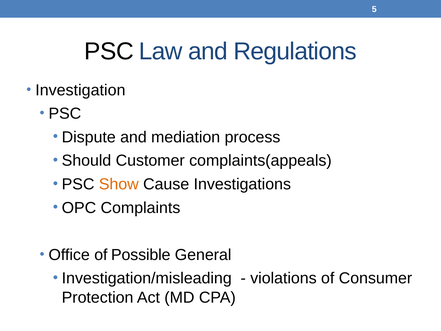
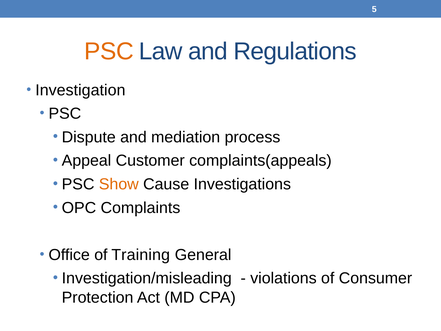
PSC at (109, 51) colour: black -> orange
Should: Should -> Appeal
Possible: Possible -> Training
